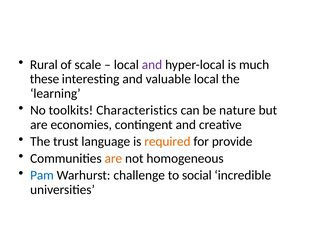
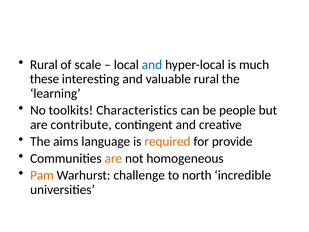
and at (152, 65) colour: purple -> blue
valuable local: local -> rural
nature: nature -> people
economies: economies -> contribute
trust: trust -> aims
Pam colour: blue -> orange
social: social -> north
